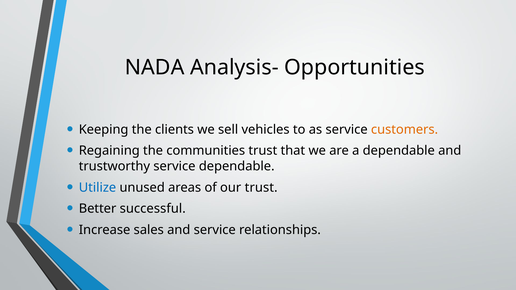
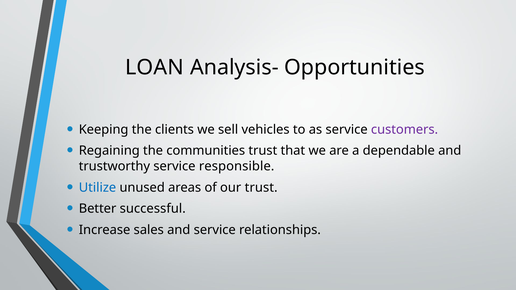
NADA: NADA -> LOAN
customers colour: orange -> purple
service dependable: dependable -> responsible
